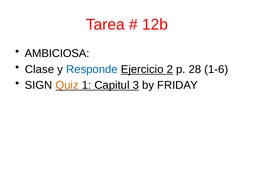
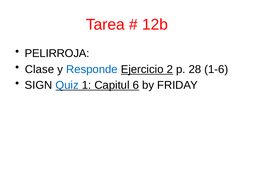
AMBICIOSA: AMBICIOSA -> PELIRROJA
Quiz colour: orange -> blue
3: 3 -> 6
